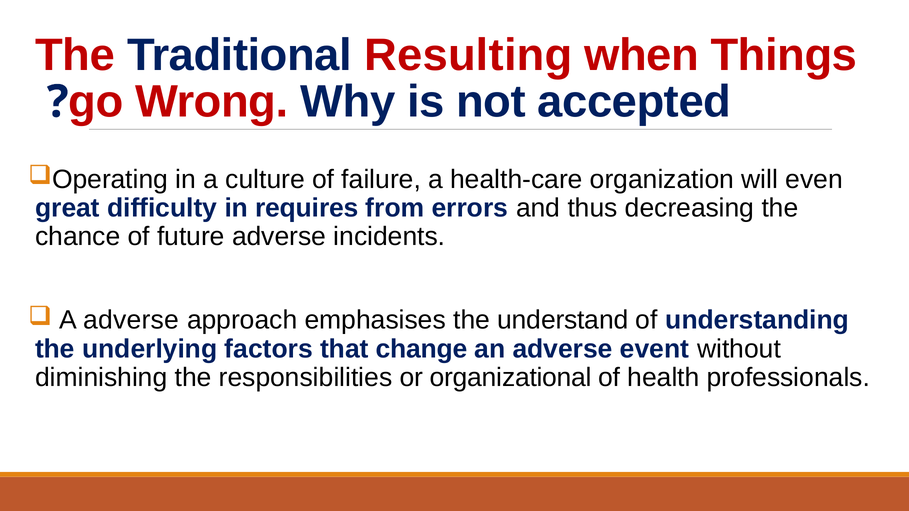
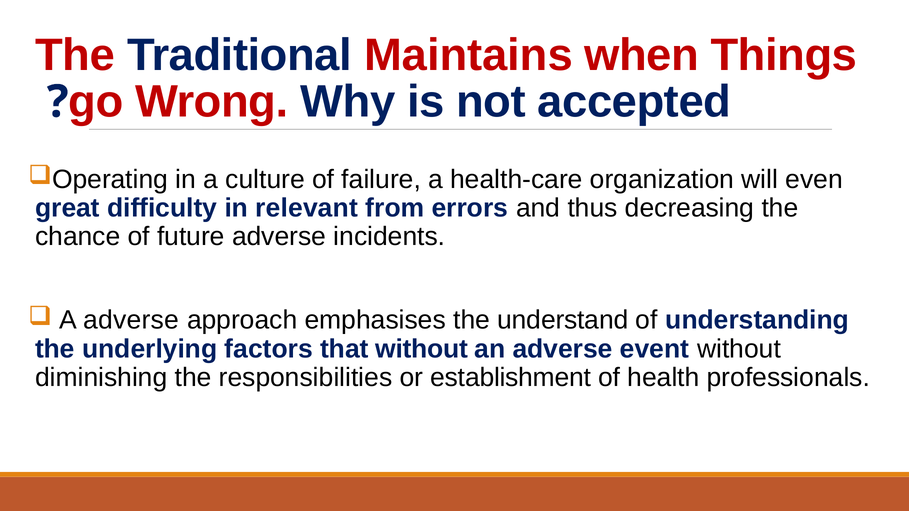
Resulting: Resulting -> Maintains
requires: requires -> relevant
that change: change -> without
organizational: organizational -> establishment
